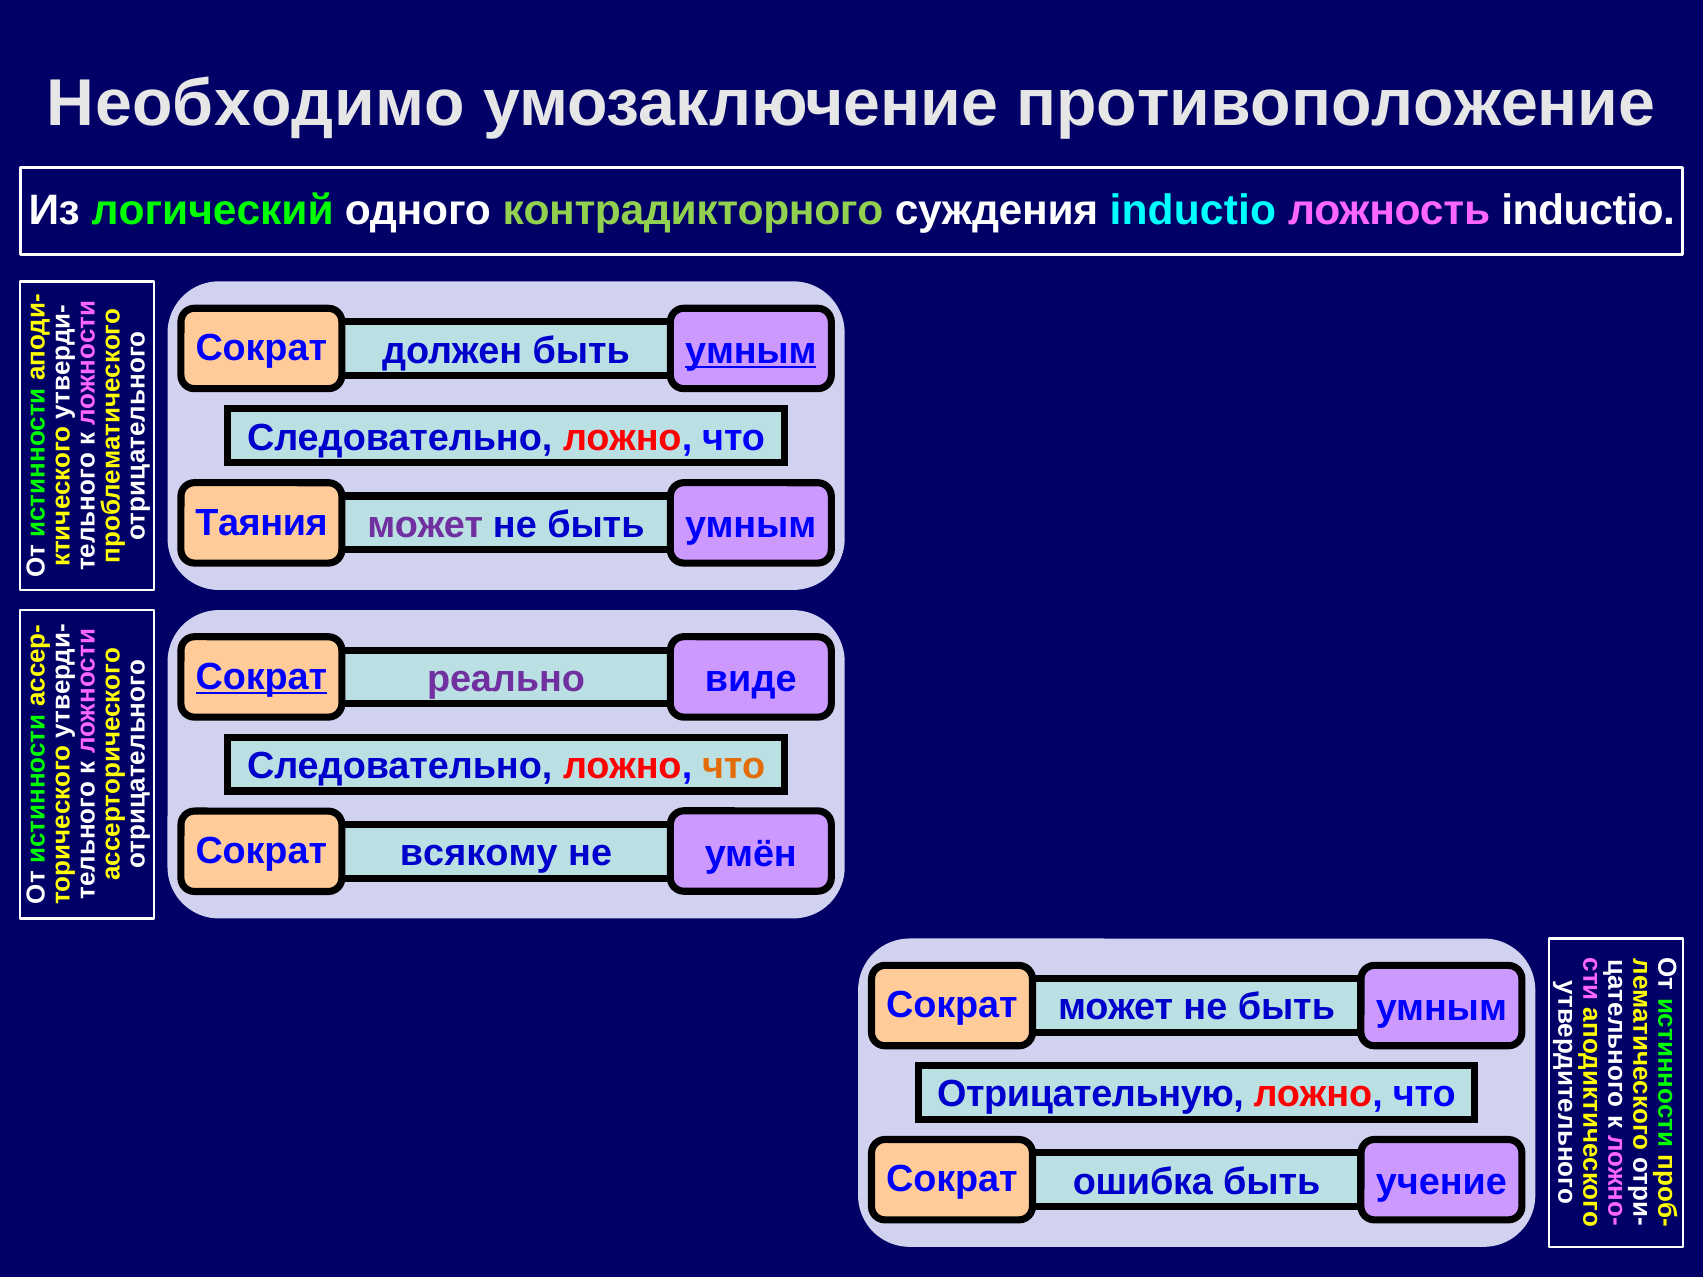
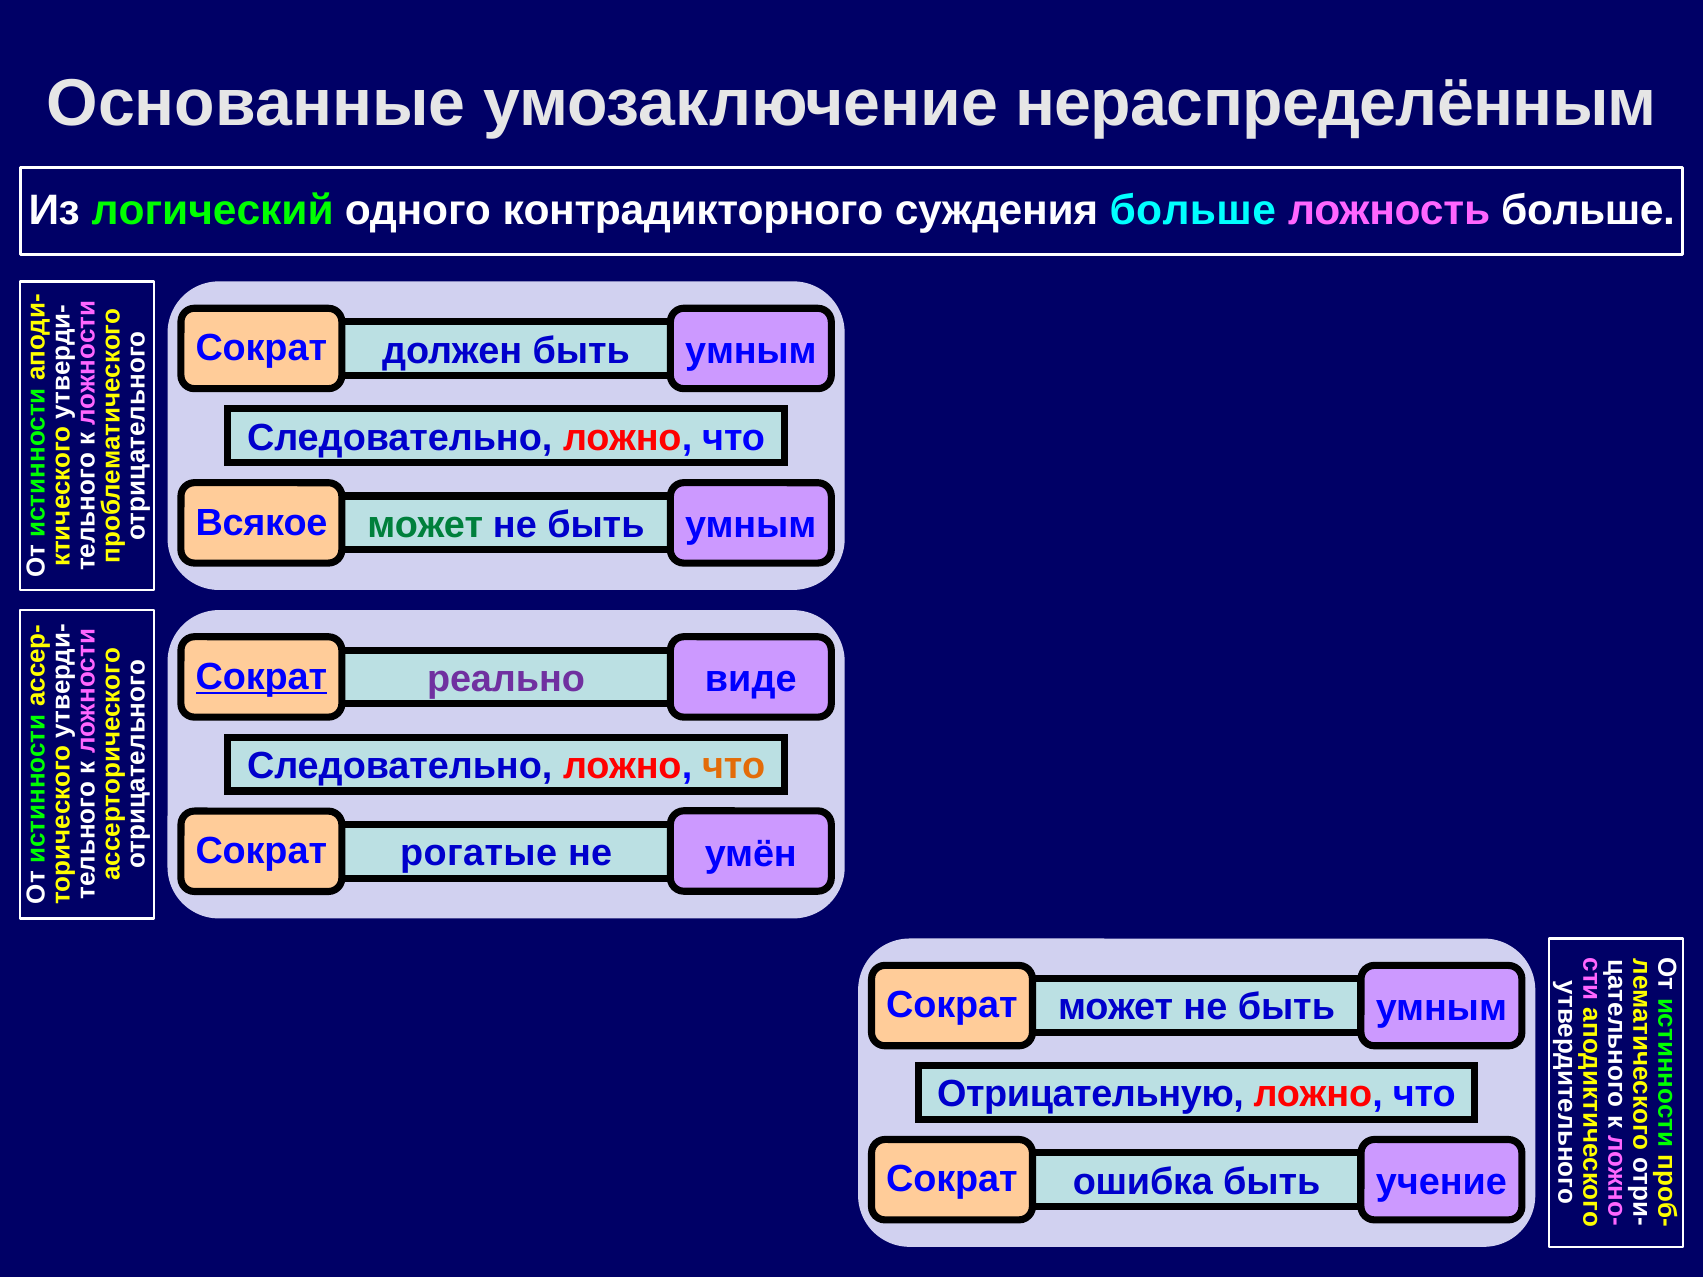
Необходимо: Необходимо -> Основанные
противоположение: противоположение -> нераспределённым
контрадикторного colour: light green -> white
суждения inductio: inductio -> больше
ложность inductio: inductio -> больше
умным at (751, 351) underline: present -> none
Таяния: Таяния -> Всякое
может at (425, 525) colour: purple -> green
всякому: всякому -> рогатые
